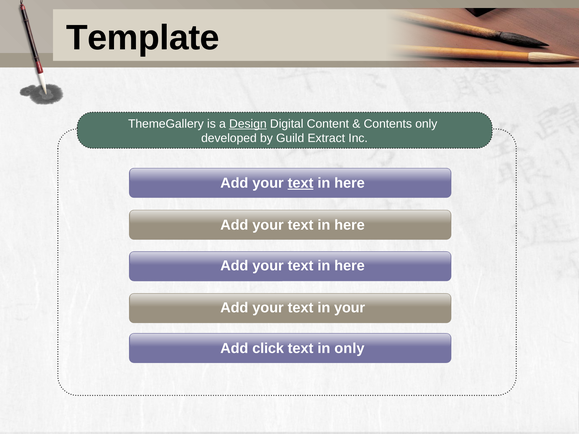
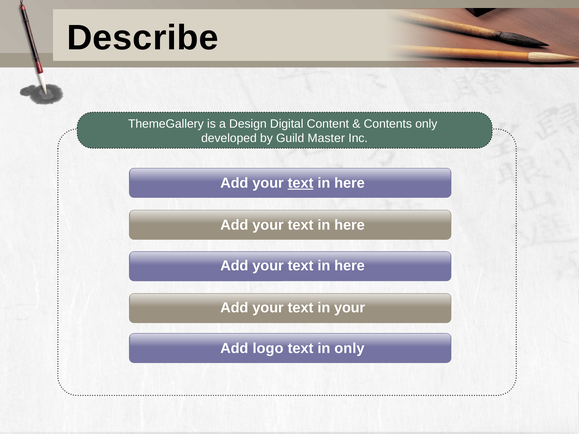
Template: Template -> Describe
Design underline: present -> none
Extract: Extract -> Master
click: click -> logo
